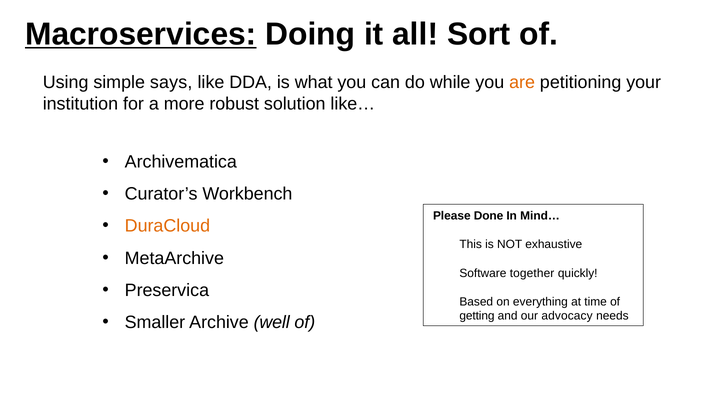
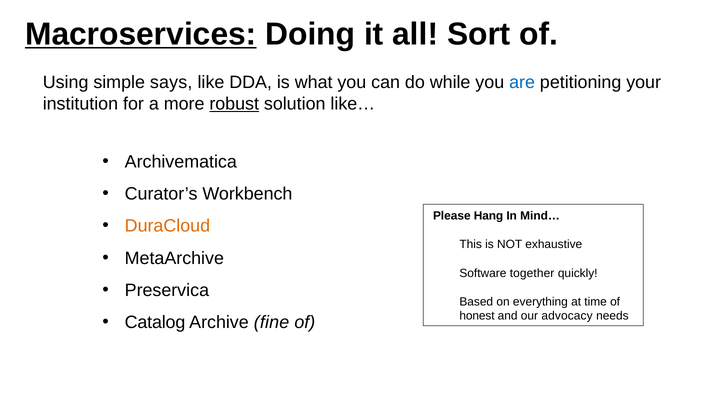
are colour: orange -> blue
robust underline: none -> present
Done: Done -> Hang
getting: getting -> honest
Smaller: Smaller -> Catalog
well: well -> fine
